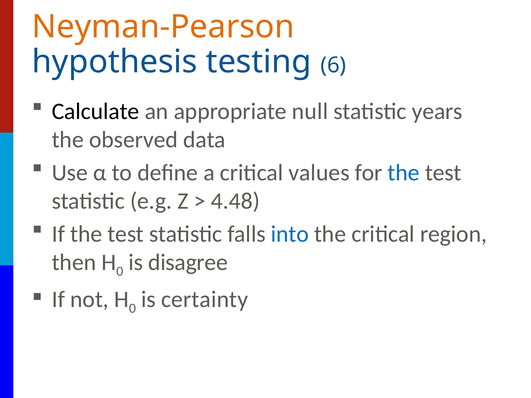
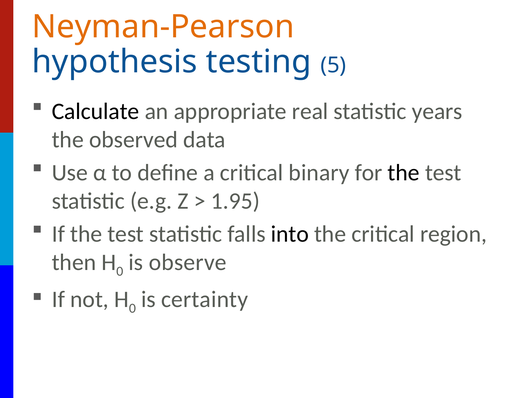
6: 6 -> 5
null: null -> real
values: values -> binary
the at (404, 173) colour: blue -> black
4.48: 4.48 -> 1.95
into colour: blue -> black
disagree: disagree -> observe
